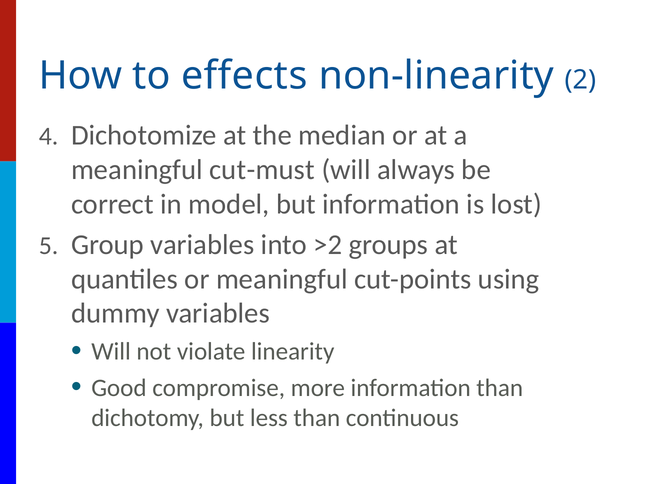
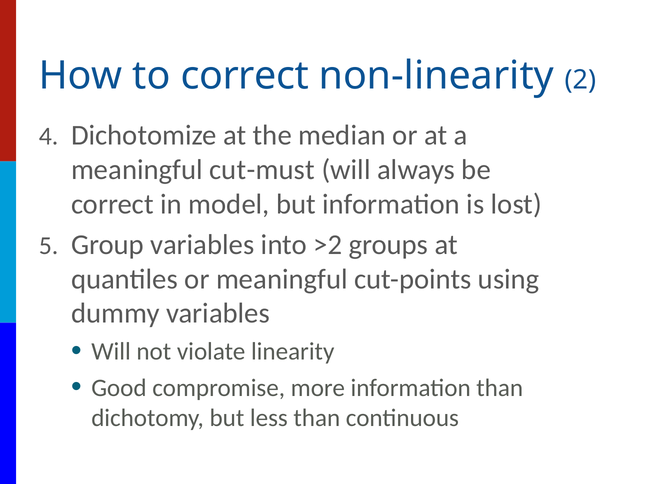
to effects: effects -> correct
